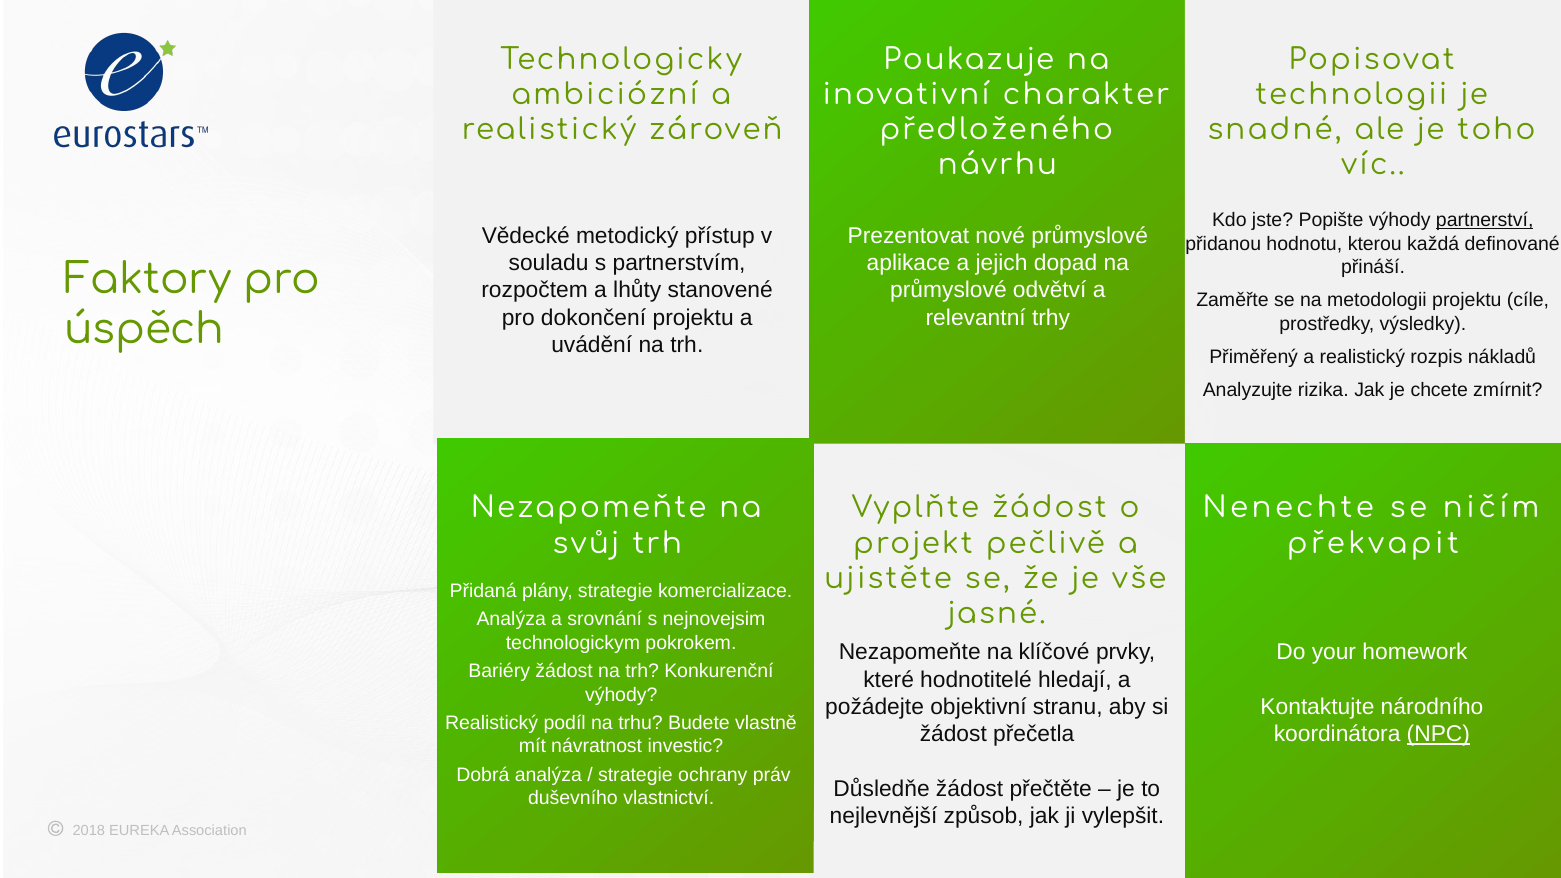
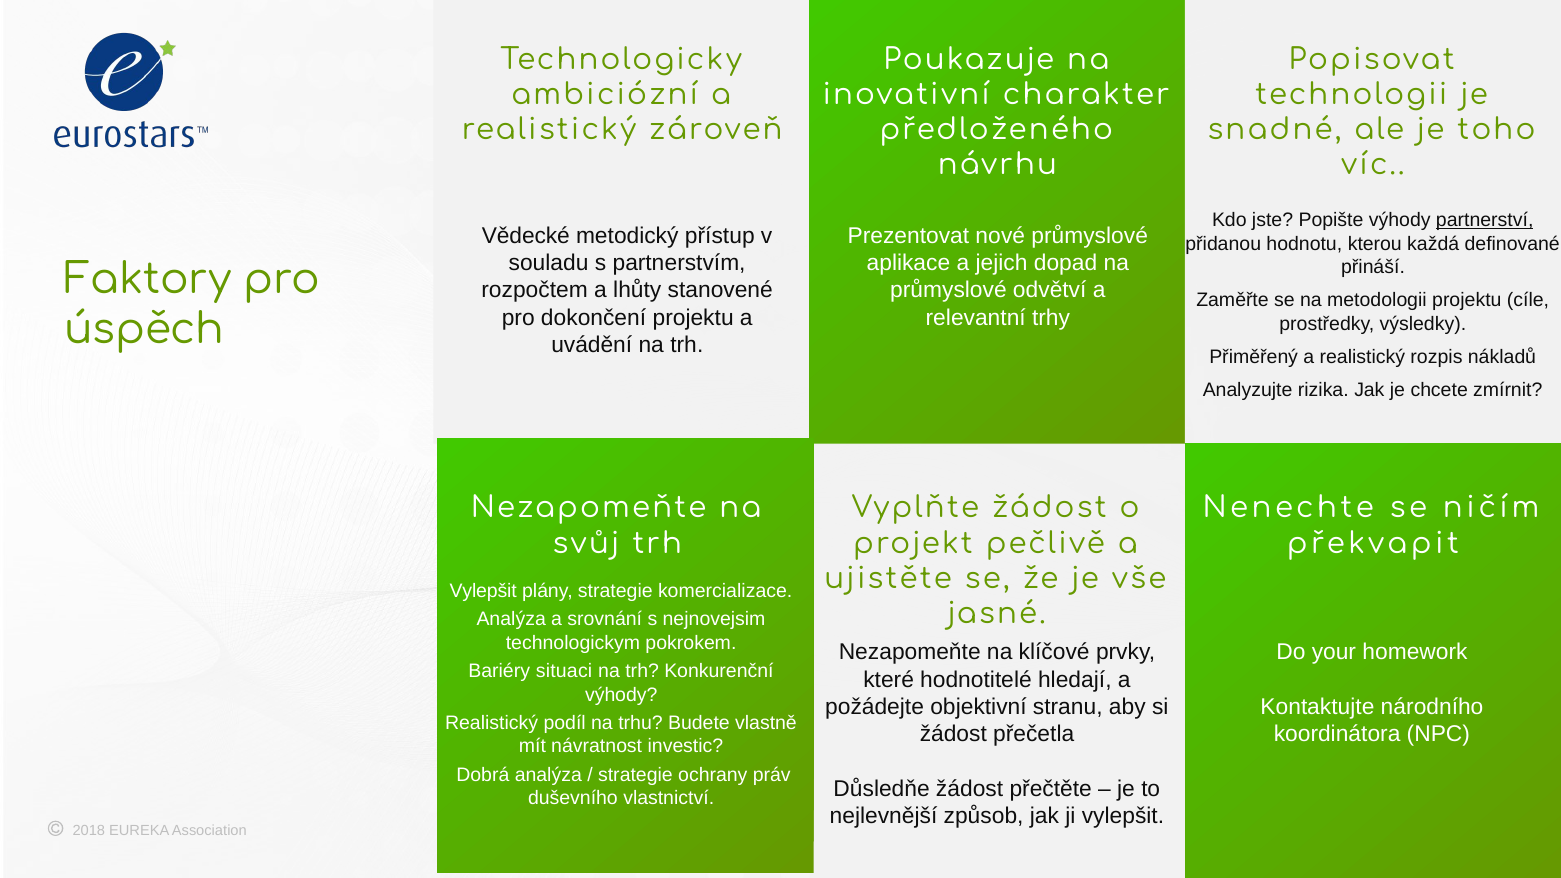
Přidaná at (483, 591): Přidaná -> Vylepšit
Bariéry žádost: žádost -> situaci
NPC underline: present -> none
